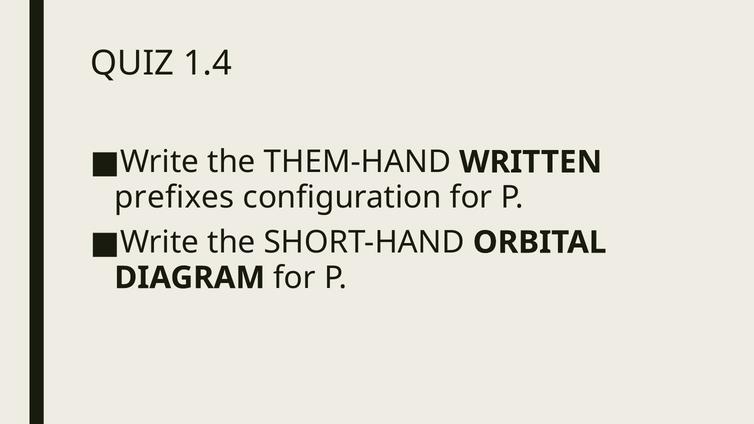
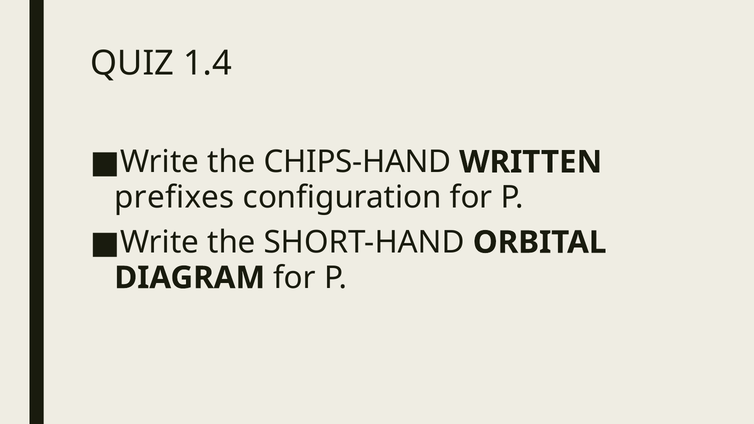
THEM-HAND: THEM-HAND -> CHIPS-HAND
